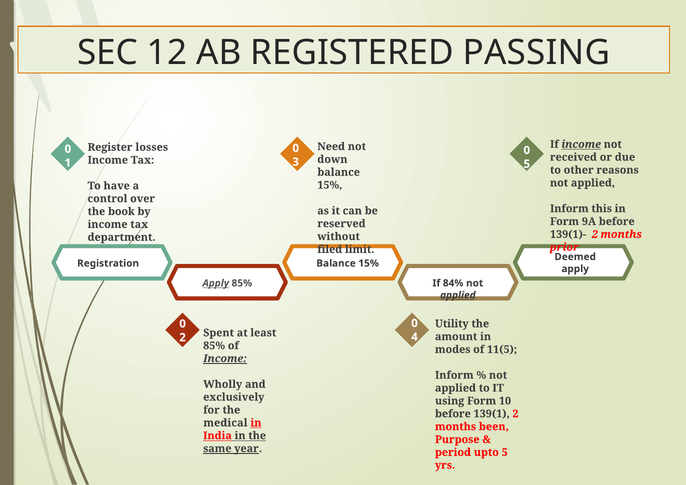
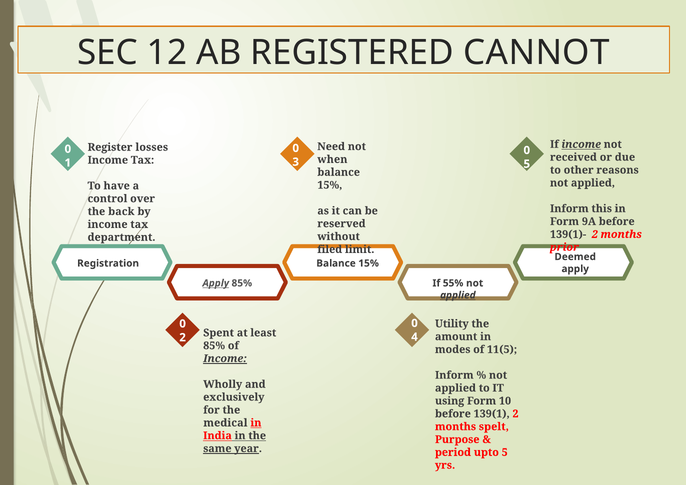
PASSING: PASSING -> CANNOT
down: down -> when
book: book -> back
84%: 84% -> 55%
been: been -> spelt
